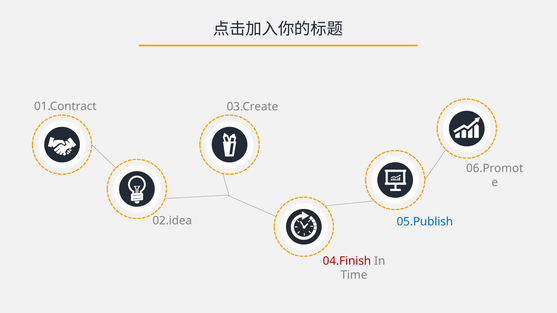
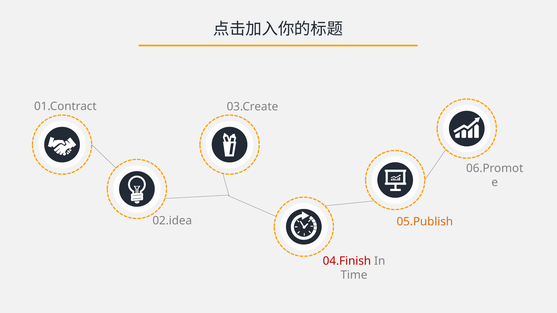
05.Publish colour: blue -> orange
